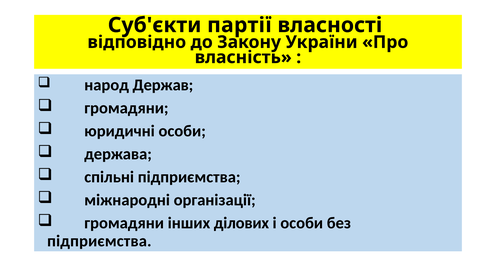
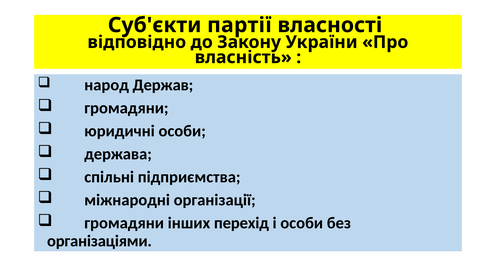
ділових: ділових -> перехід
підприємства at (99, 241): підприємства -> організаціями
